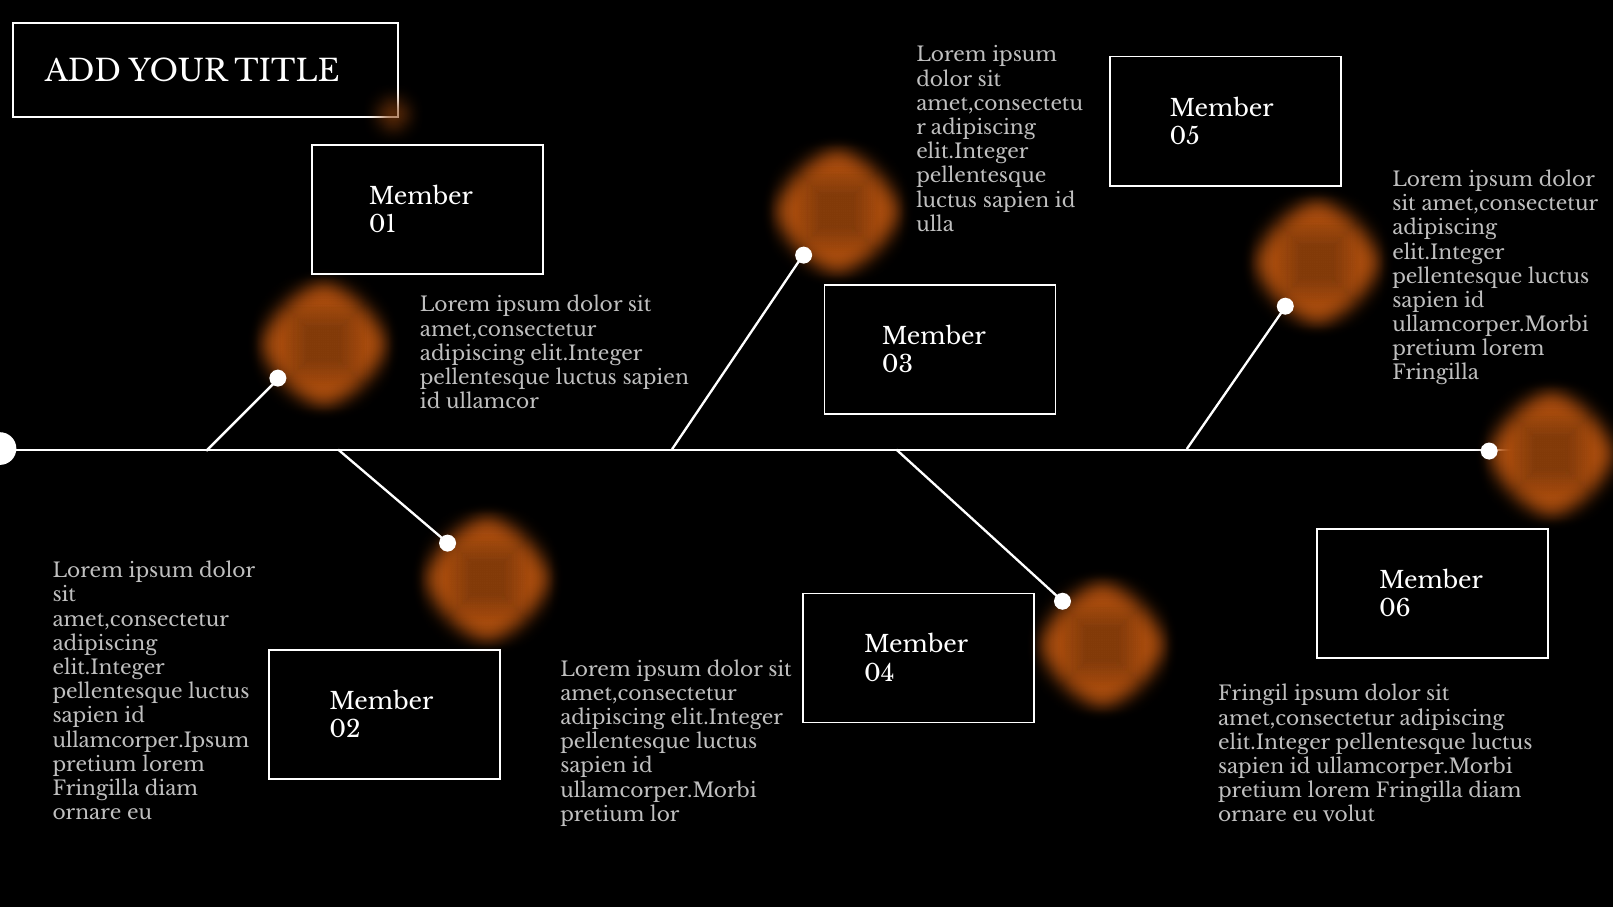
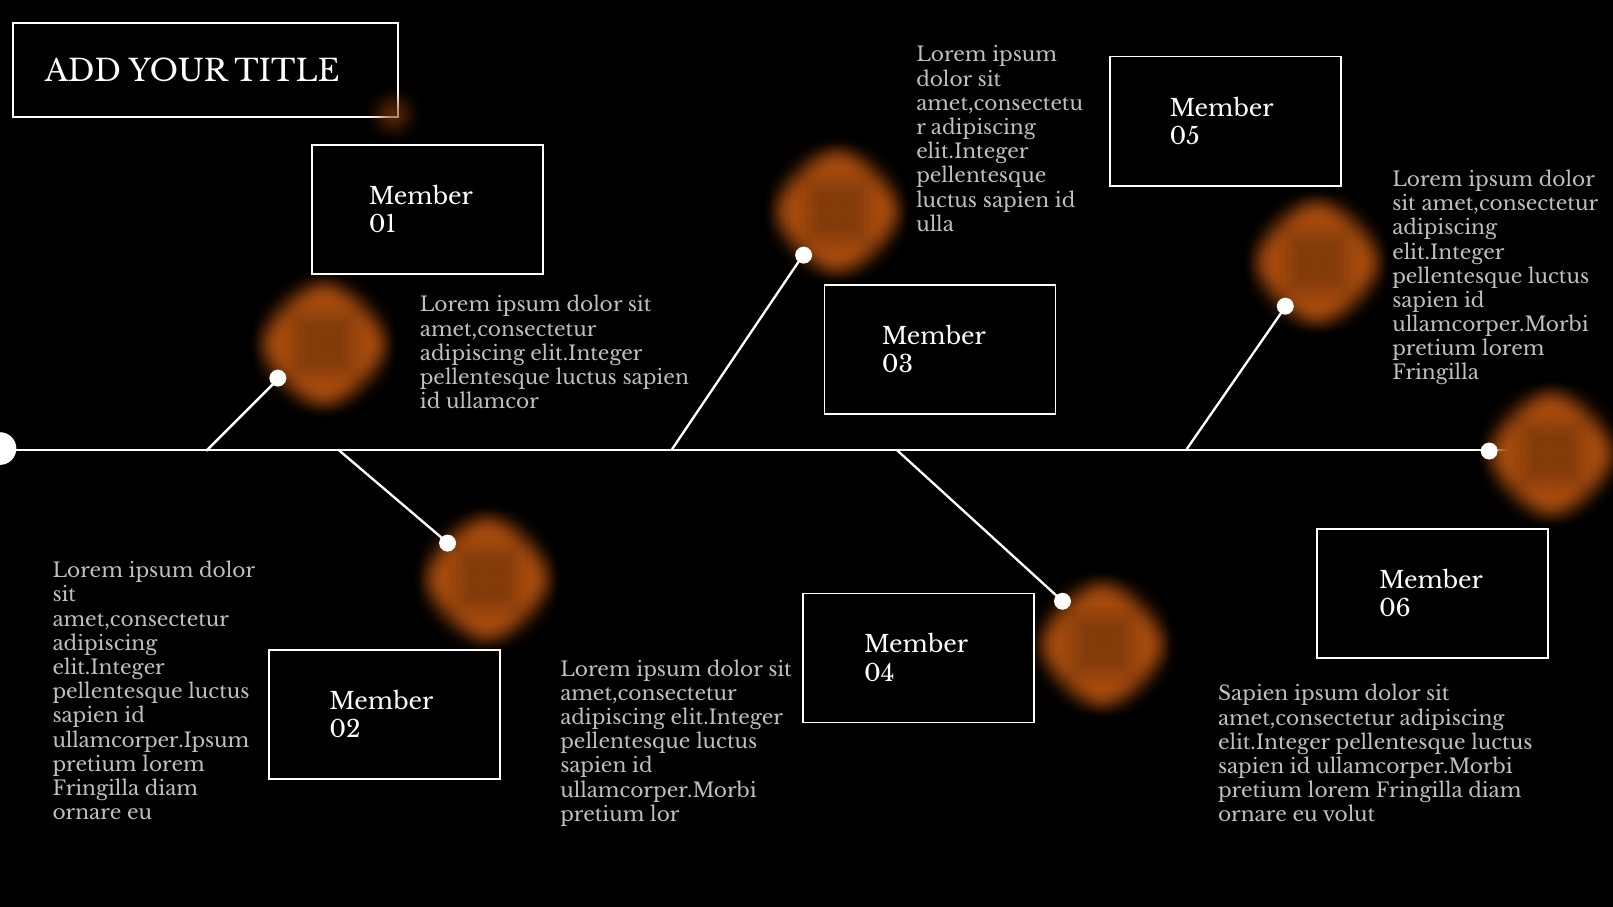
Fringil at (1253, 694): Fringil -> Sapien
